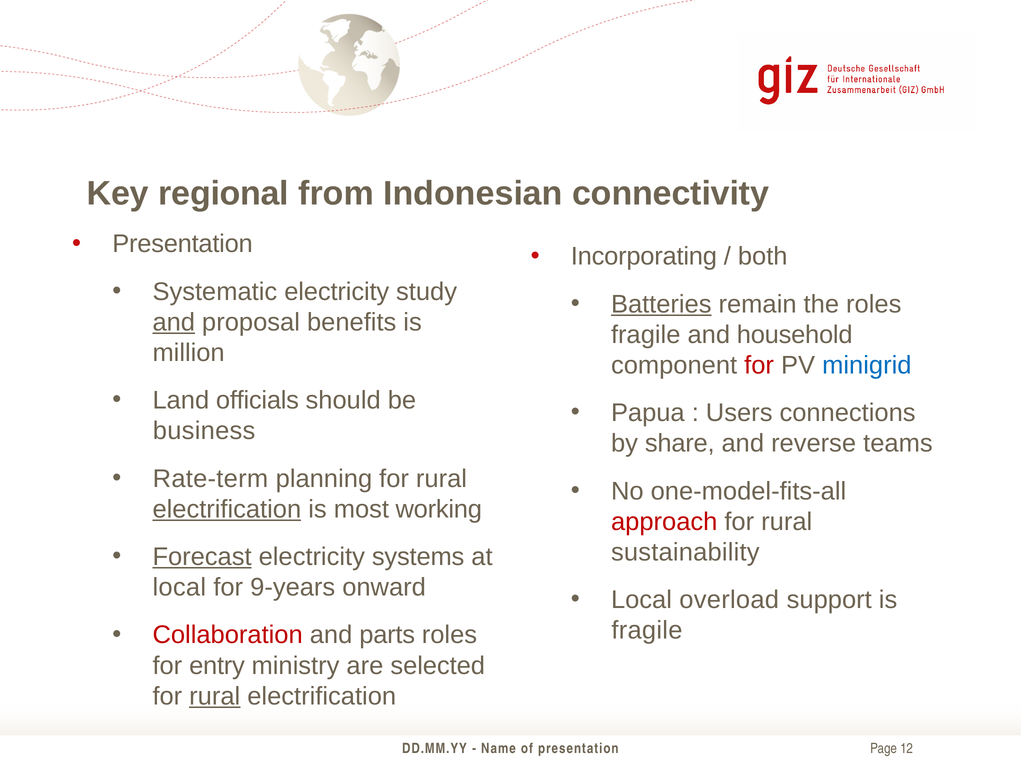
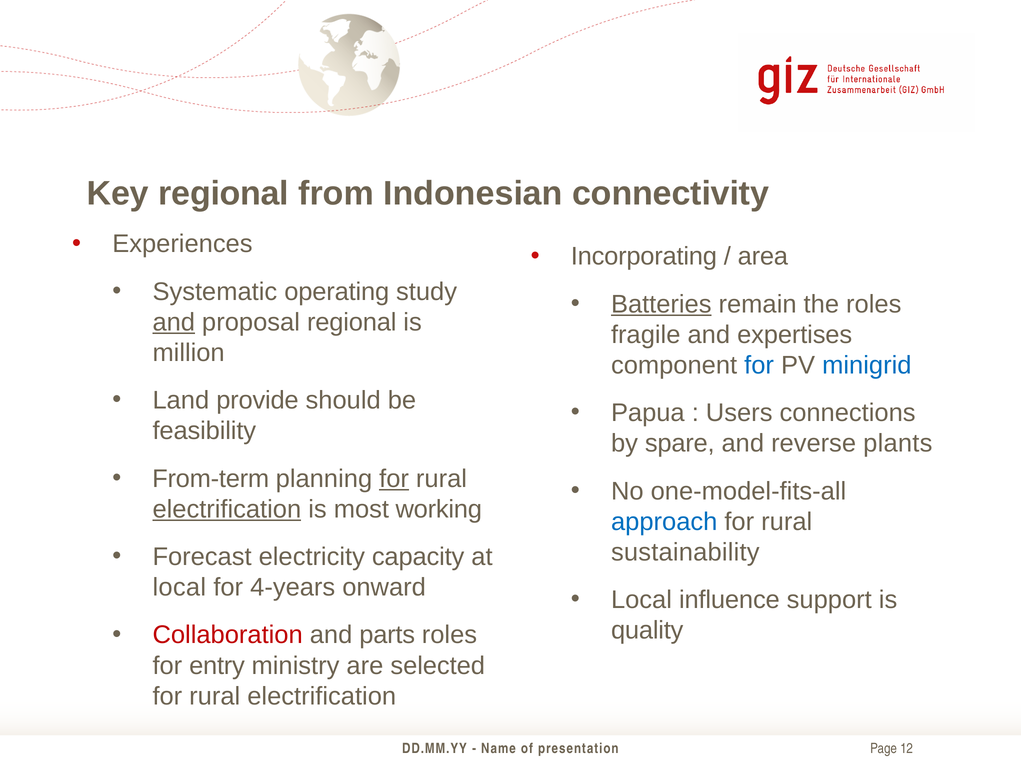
Presentation at (183, 244): Presentation -> Experiences
both: both -> area
Systematic electricity: electricity -> operating
proposal benefits: benefits -> regional
household: household -> expertises
for at (759, 366) colour: red -> blue
officials: officials -> provide
business: business -> feasibility
share: share -> spare
teams: teams -> plants
Rate-term: Rate-term -> From-term
for at (394, 479) underline: none -> present
approach colour: red -> blue
Forecast underline: present -> none
systems: systems -> capacity
9-years: 9-years -> 4-years
overload: overload -> influence
fragile at (647, 631): fragile -> quality
rural at (215, 697) underline: present -> none
